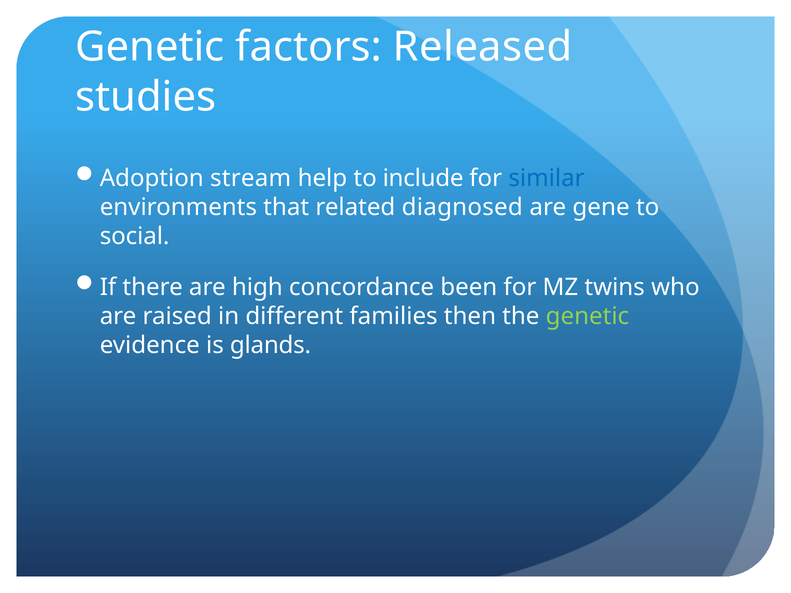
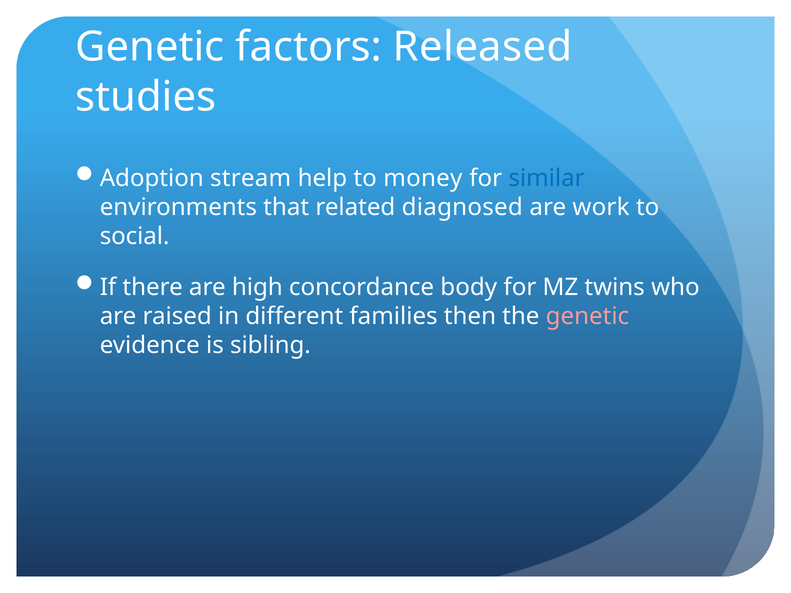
include: include -> money
gene: gene -> work
been: been -> body
genetic at (587, 316) colour: light green -> pink
glands: glands -> sibling
